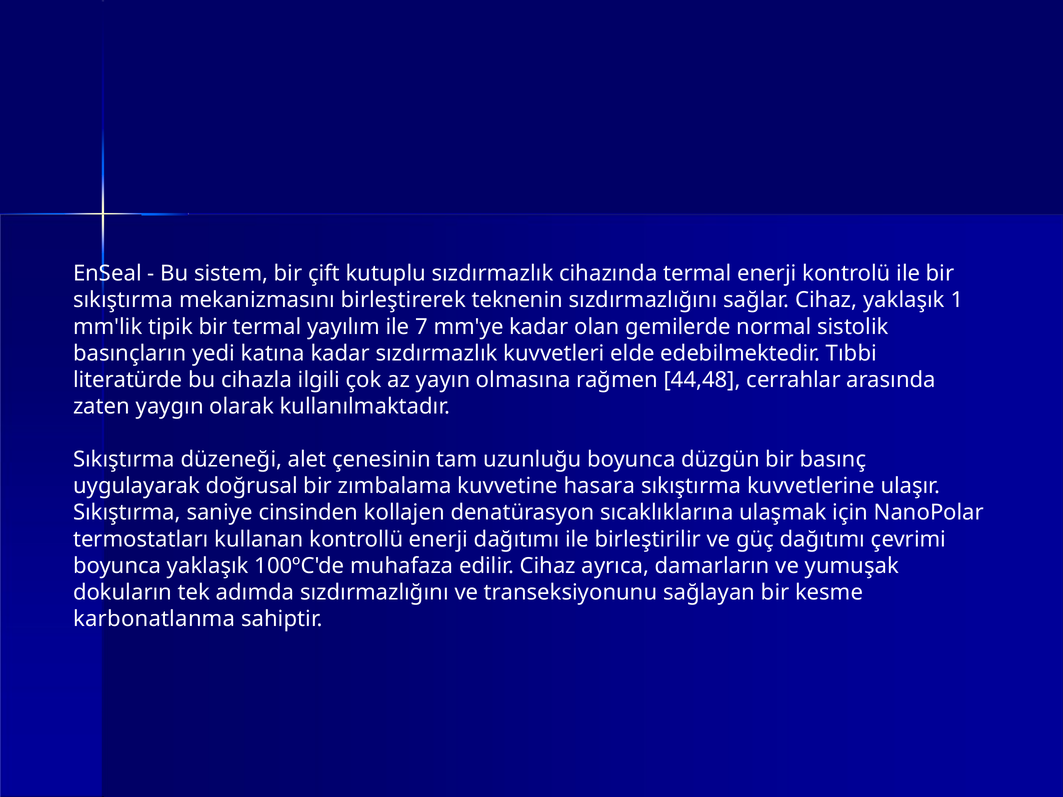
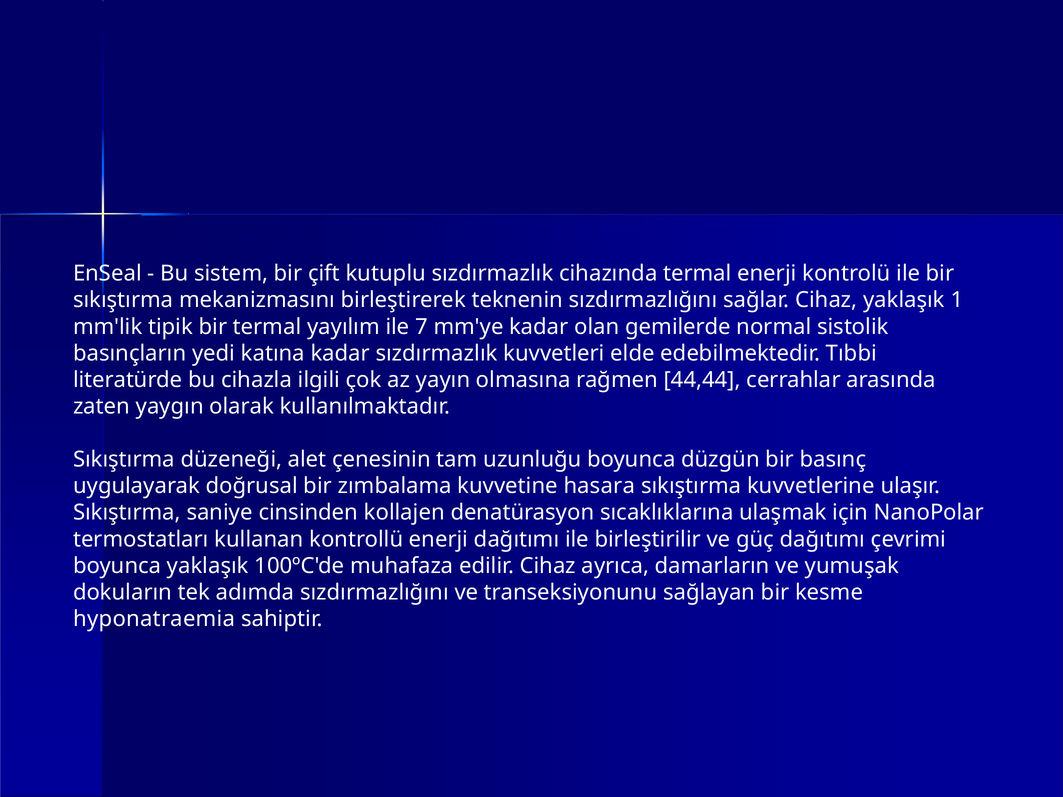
44,48: 44,48 -> 44,44
karbonatlanma: karbonatlanma -> hyponatraemia
